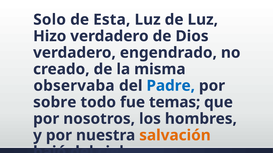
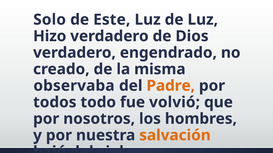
Esta: Esta -> Este
Padre colour: blue -> orange
sobre: sobre -> todos
temas: temas -> volvió
